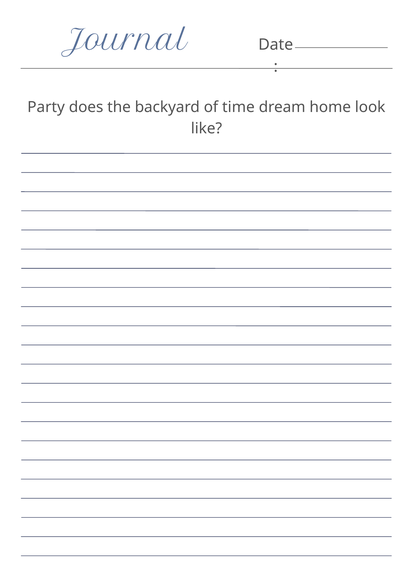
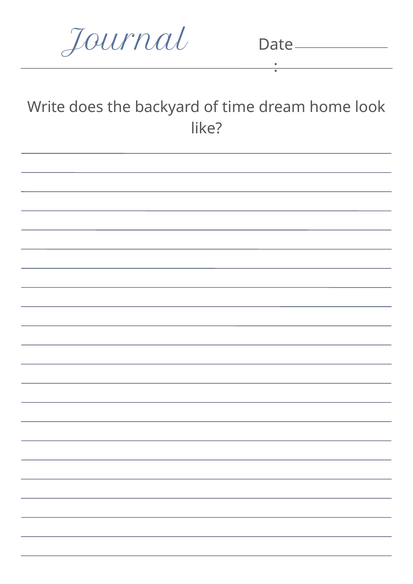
Party: Party -> Write
